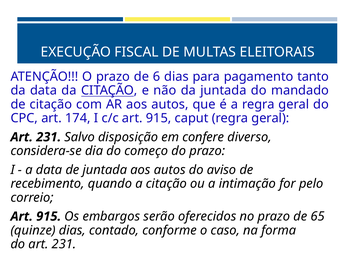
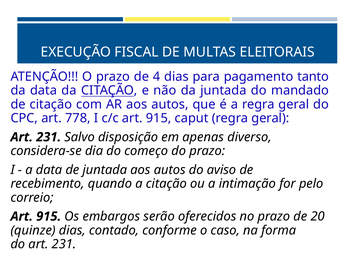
6: 6 -> 4
174: 174 -> 778
confere: confere -> apenas
65: 65 -> 20
